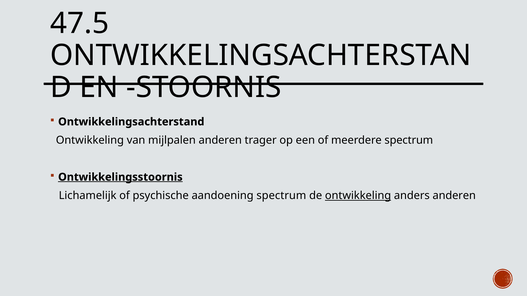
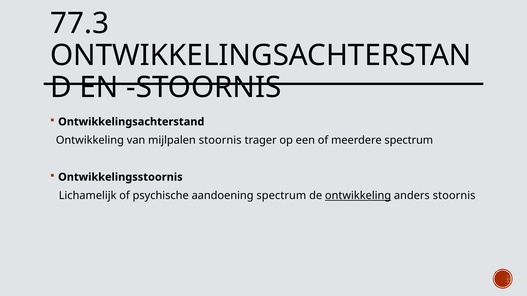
47.5: 47.5 -> 77.3
mijlpalen anderen: anderen -> stoornis
Ontwikkelingsstoornis underline: present -> none
anders anderen: anderen -> stoornis
